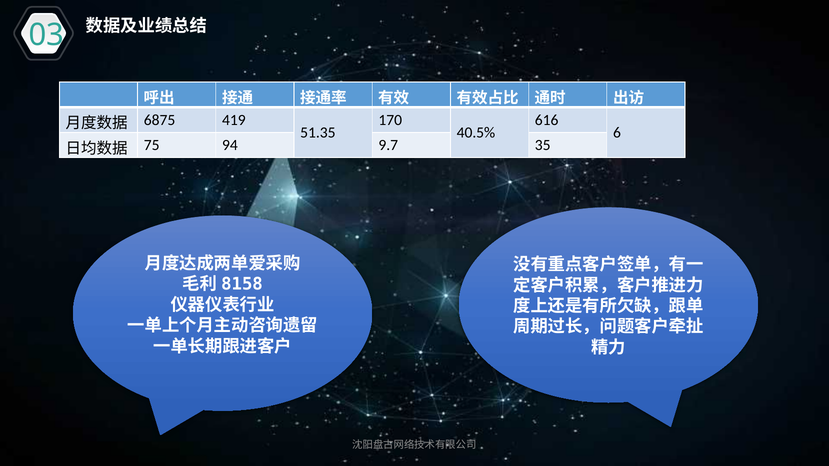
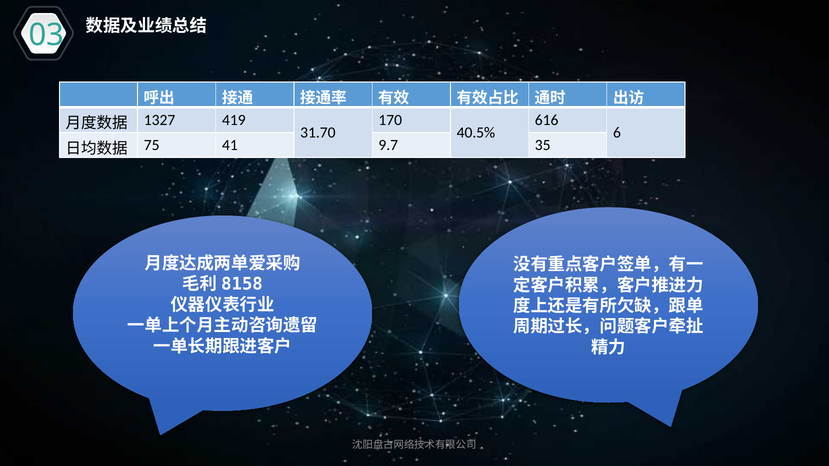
6875: 6875 -> 1327
51.35: 51.35 -> 31.70
94: 94 -> 41
